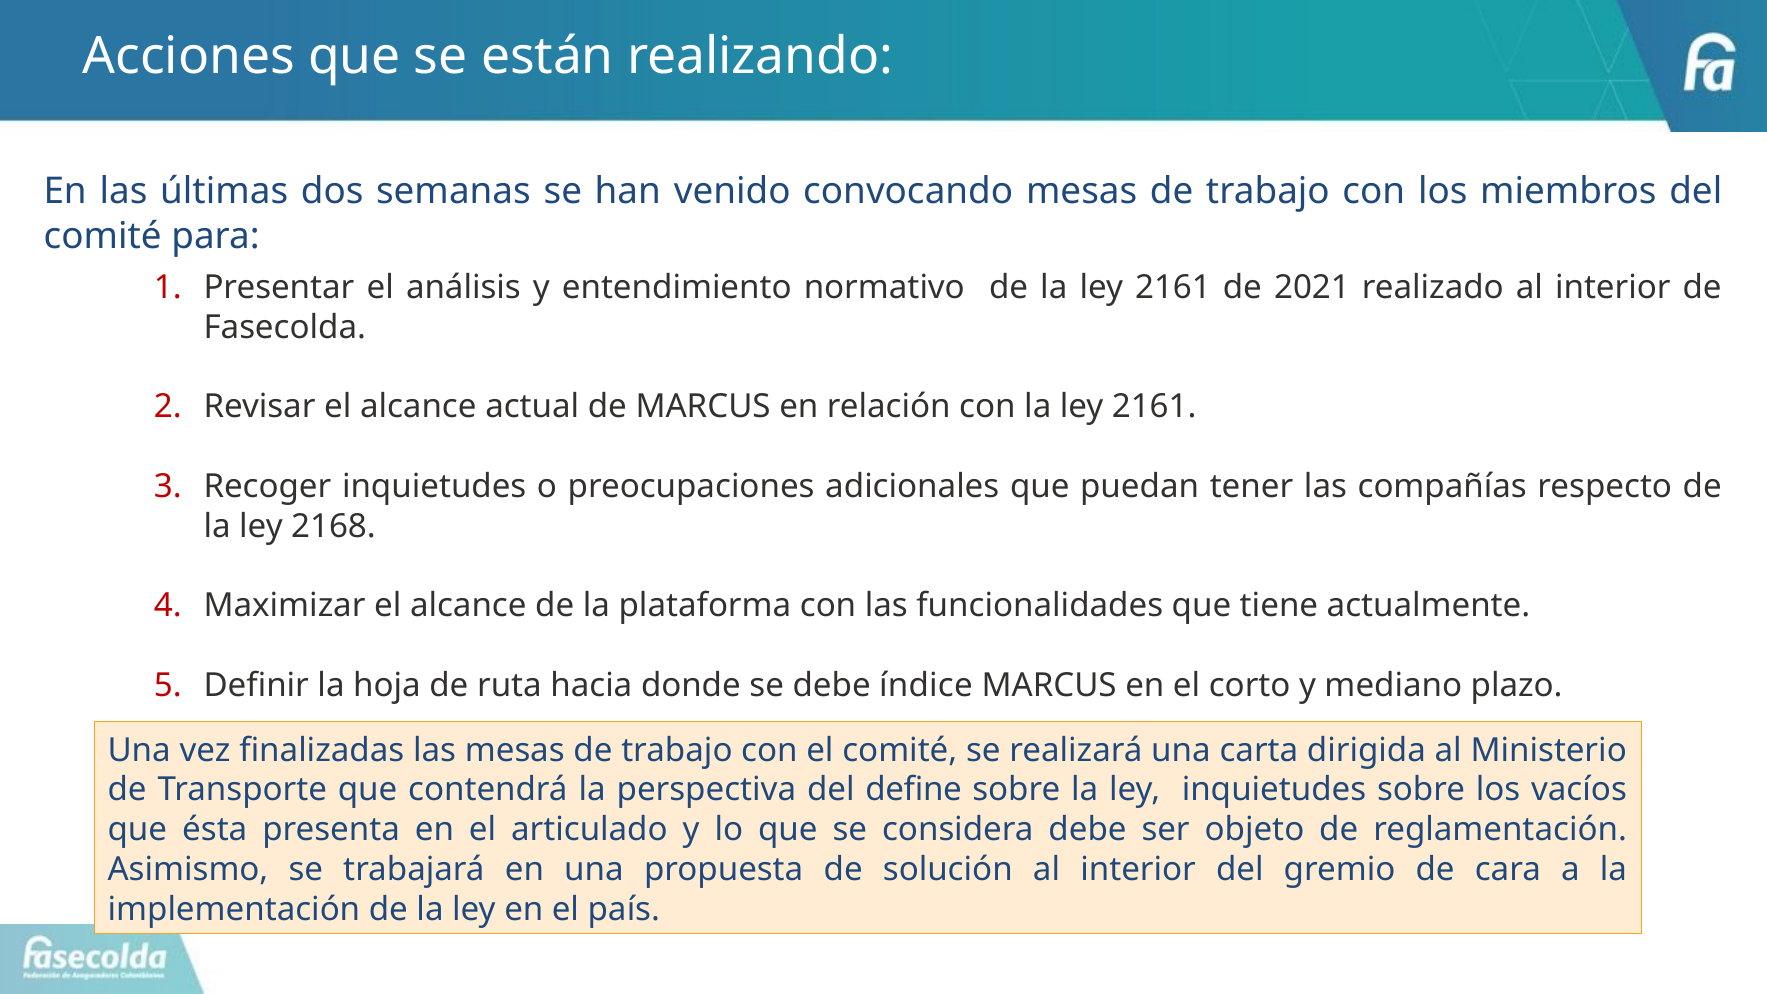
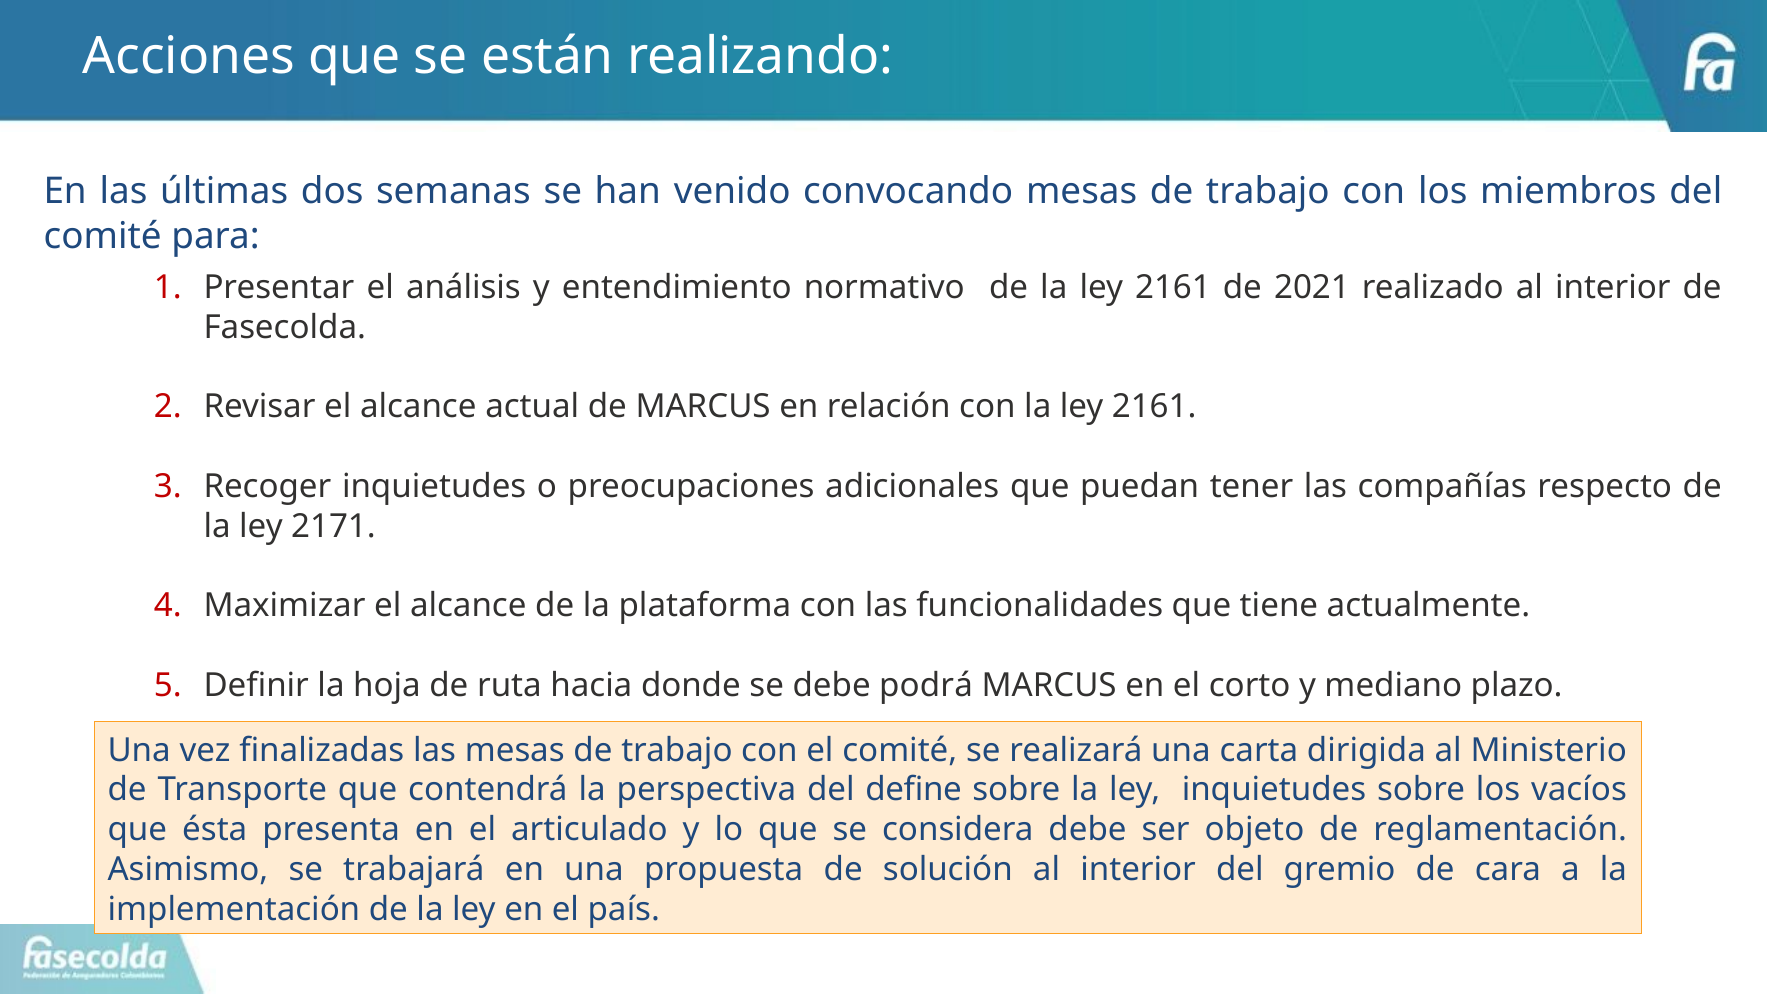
2168: 2168 -> 2171
índice: índice -> podrá
